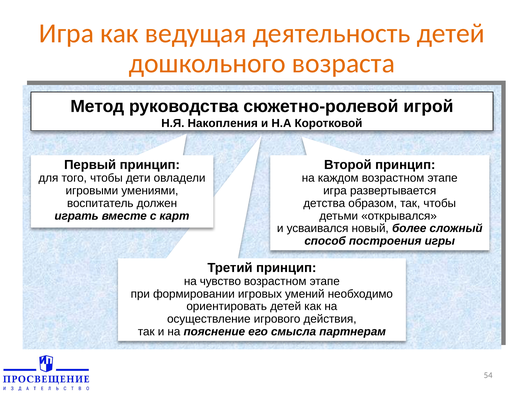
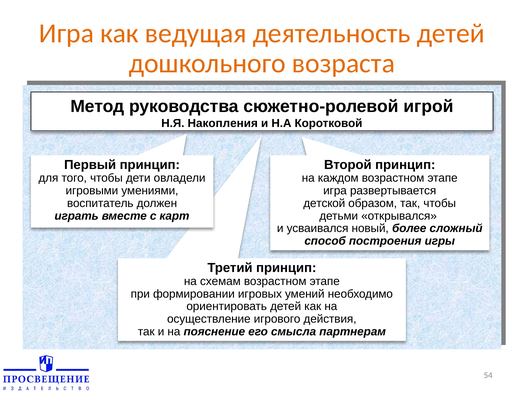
детства: детства -> детской
чувство: чувство -> схемам
